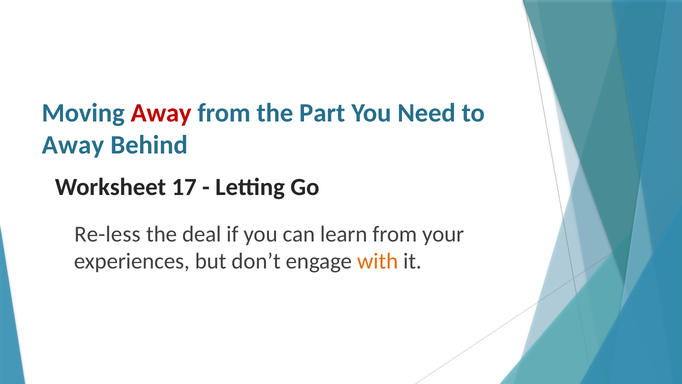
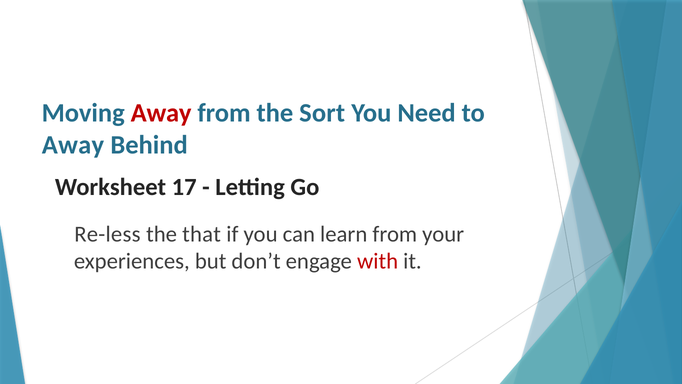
Part: Part -> Sort
deal: deal -> that
with colour: orange -> red
